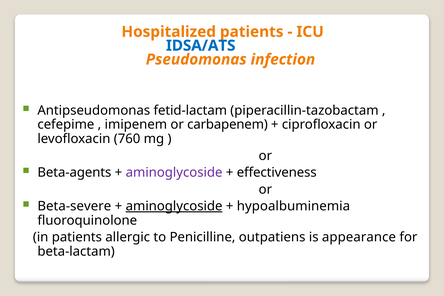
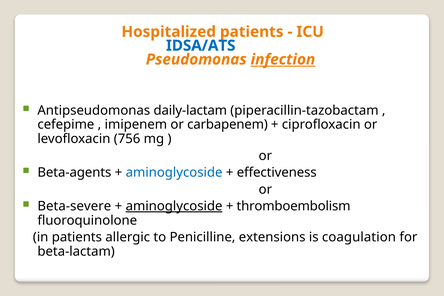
infection underline: none -> present
fetid-lactam: fetid-lactam -> daily-lactam
760: 760 -> 756
aminoglycoside at (174, 173) colour: purple -> blue
hypoalbuminemia: hypoalbuminemia -> thromboembolism
outpatiens: outpatiens -> extensions
appearance: appearance -> coagulation
